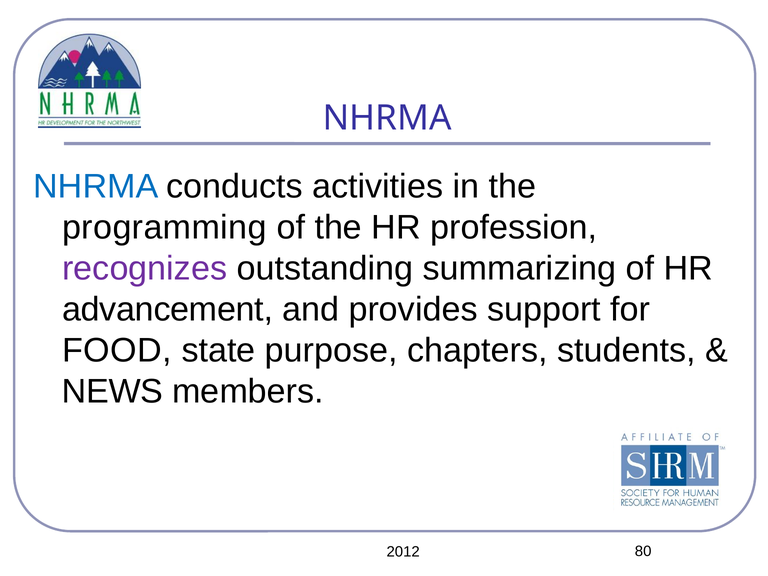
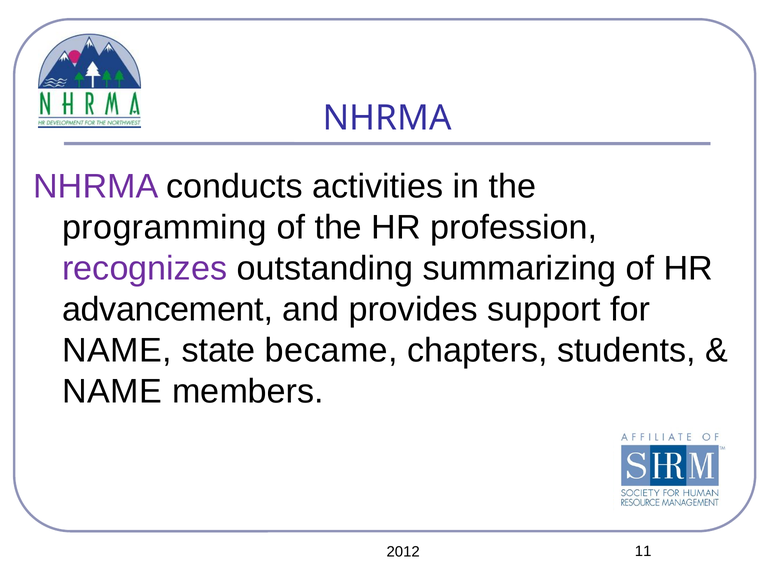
NHRMA at (96, 187) colour: blue -> purple
FOOD at (117, 351): FOOD -> NAME
purpose: purpose -> became
NEWS at (112, 392): NEWS -> NAME
80: 80 -> 11
